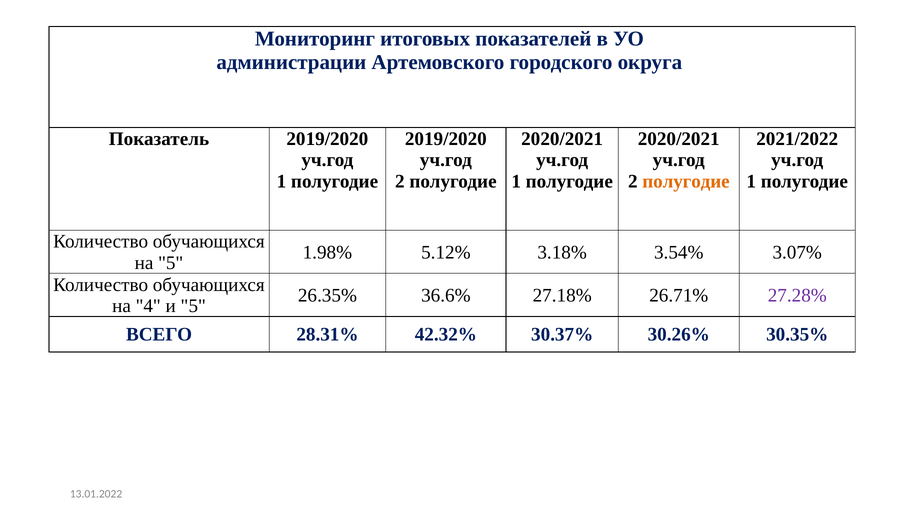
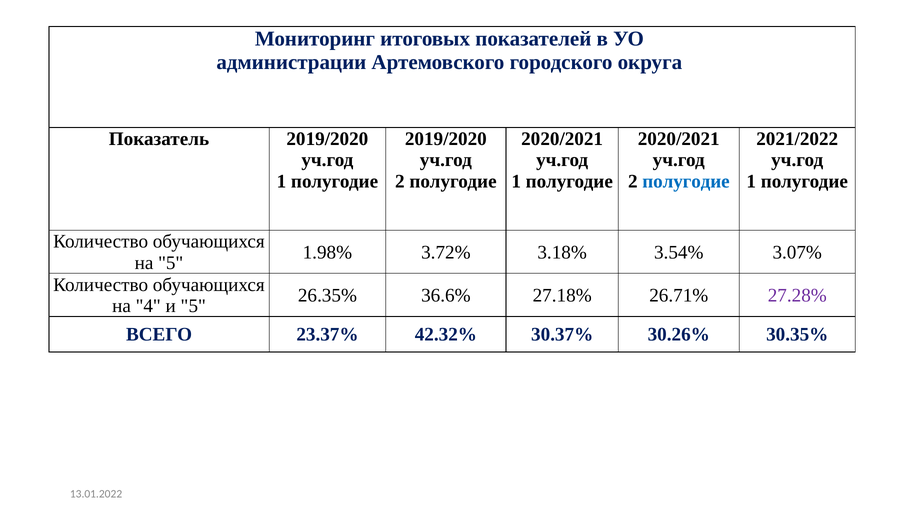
полугодие at (686, 181) colour: orange -> blue
5.12%: 5.12% -> 3.72%
28.31%: 28.31% -> 23.37%
